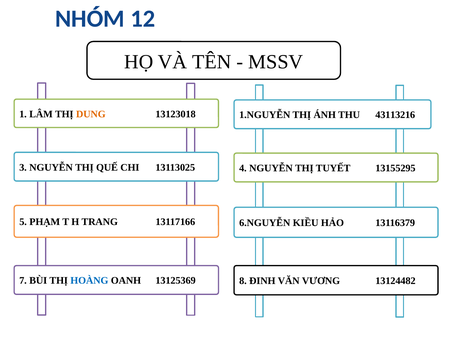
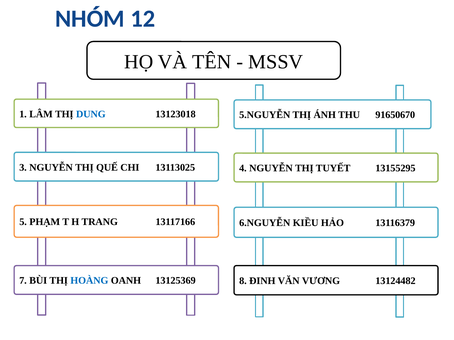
DUNG colour: orange -> blue
1.NGUYỄN: 1.NGUYỄN -> 5.NGUYỄN
43113216: 43113216 -> 91650670
